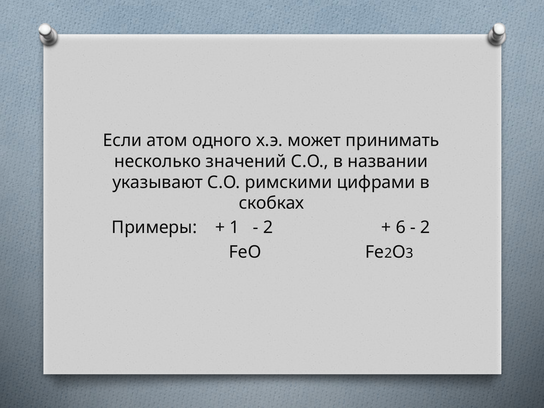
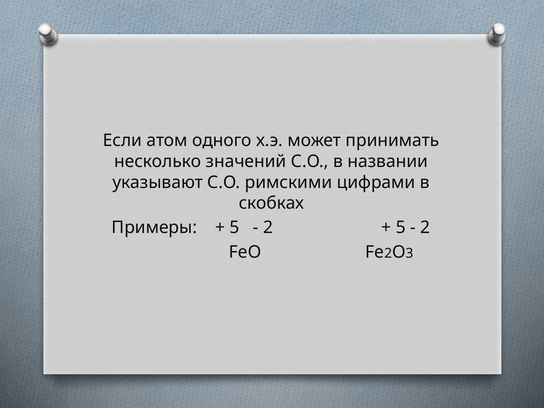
1 at (235, 228): 1 -> 5
6 at (401, 228): 6 -> 5
